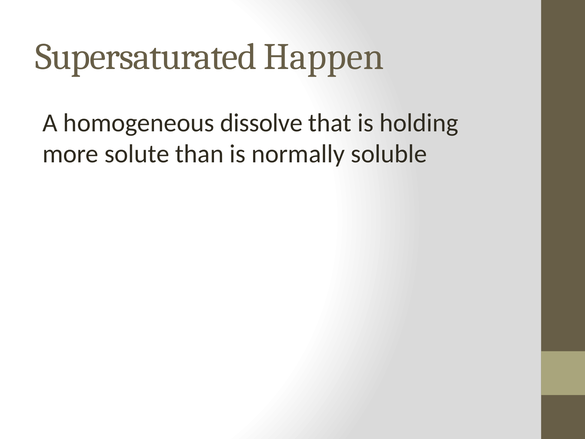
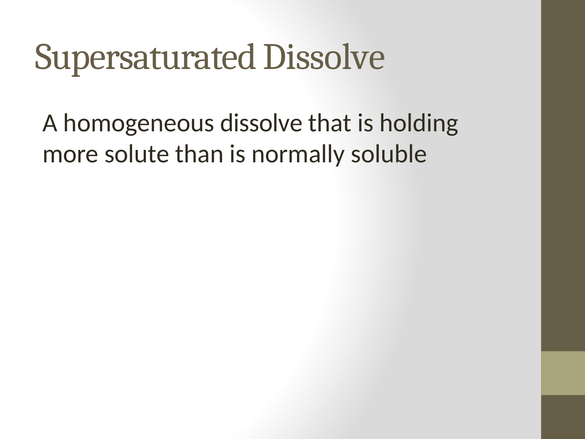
Supersaturated Happen: Happen -> Dissolve
